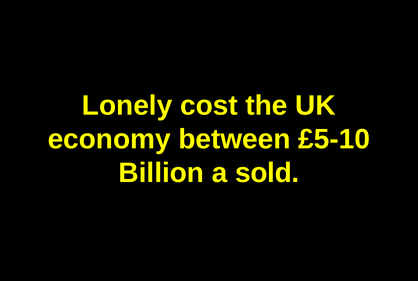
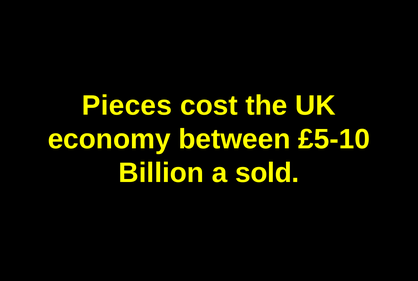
Lonely: Lonely -> Pieces
